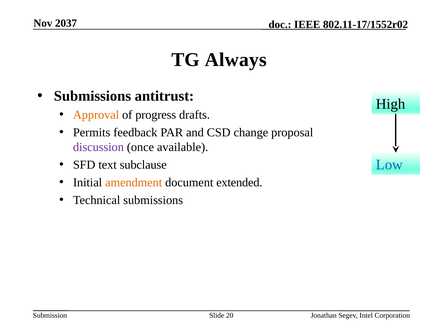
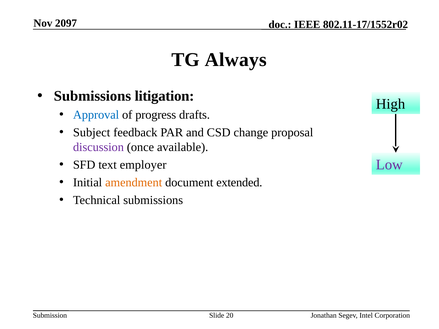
2037: 2037 -> 2097
antitrust: antitrust -> litigation
Approval colour: orange -> blue
Permits: Permits -> Subject
Low colour: blue -> purple
subclause: subclause -> employer
